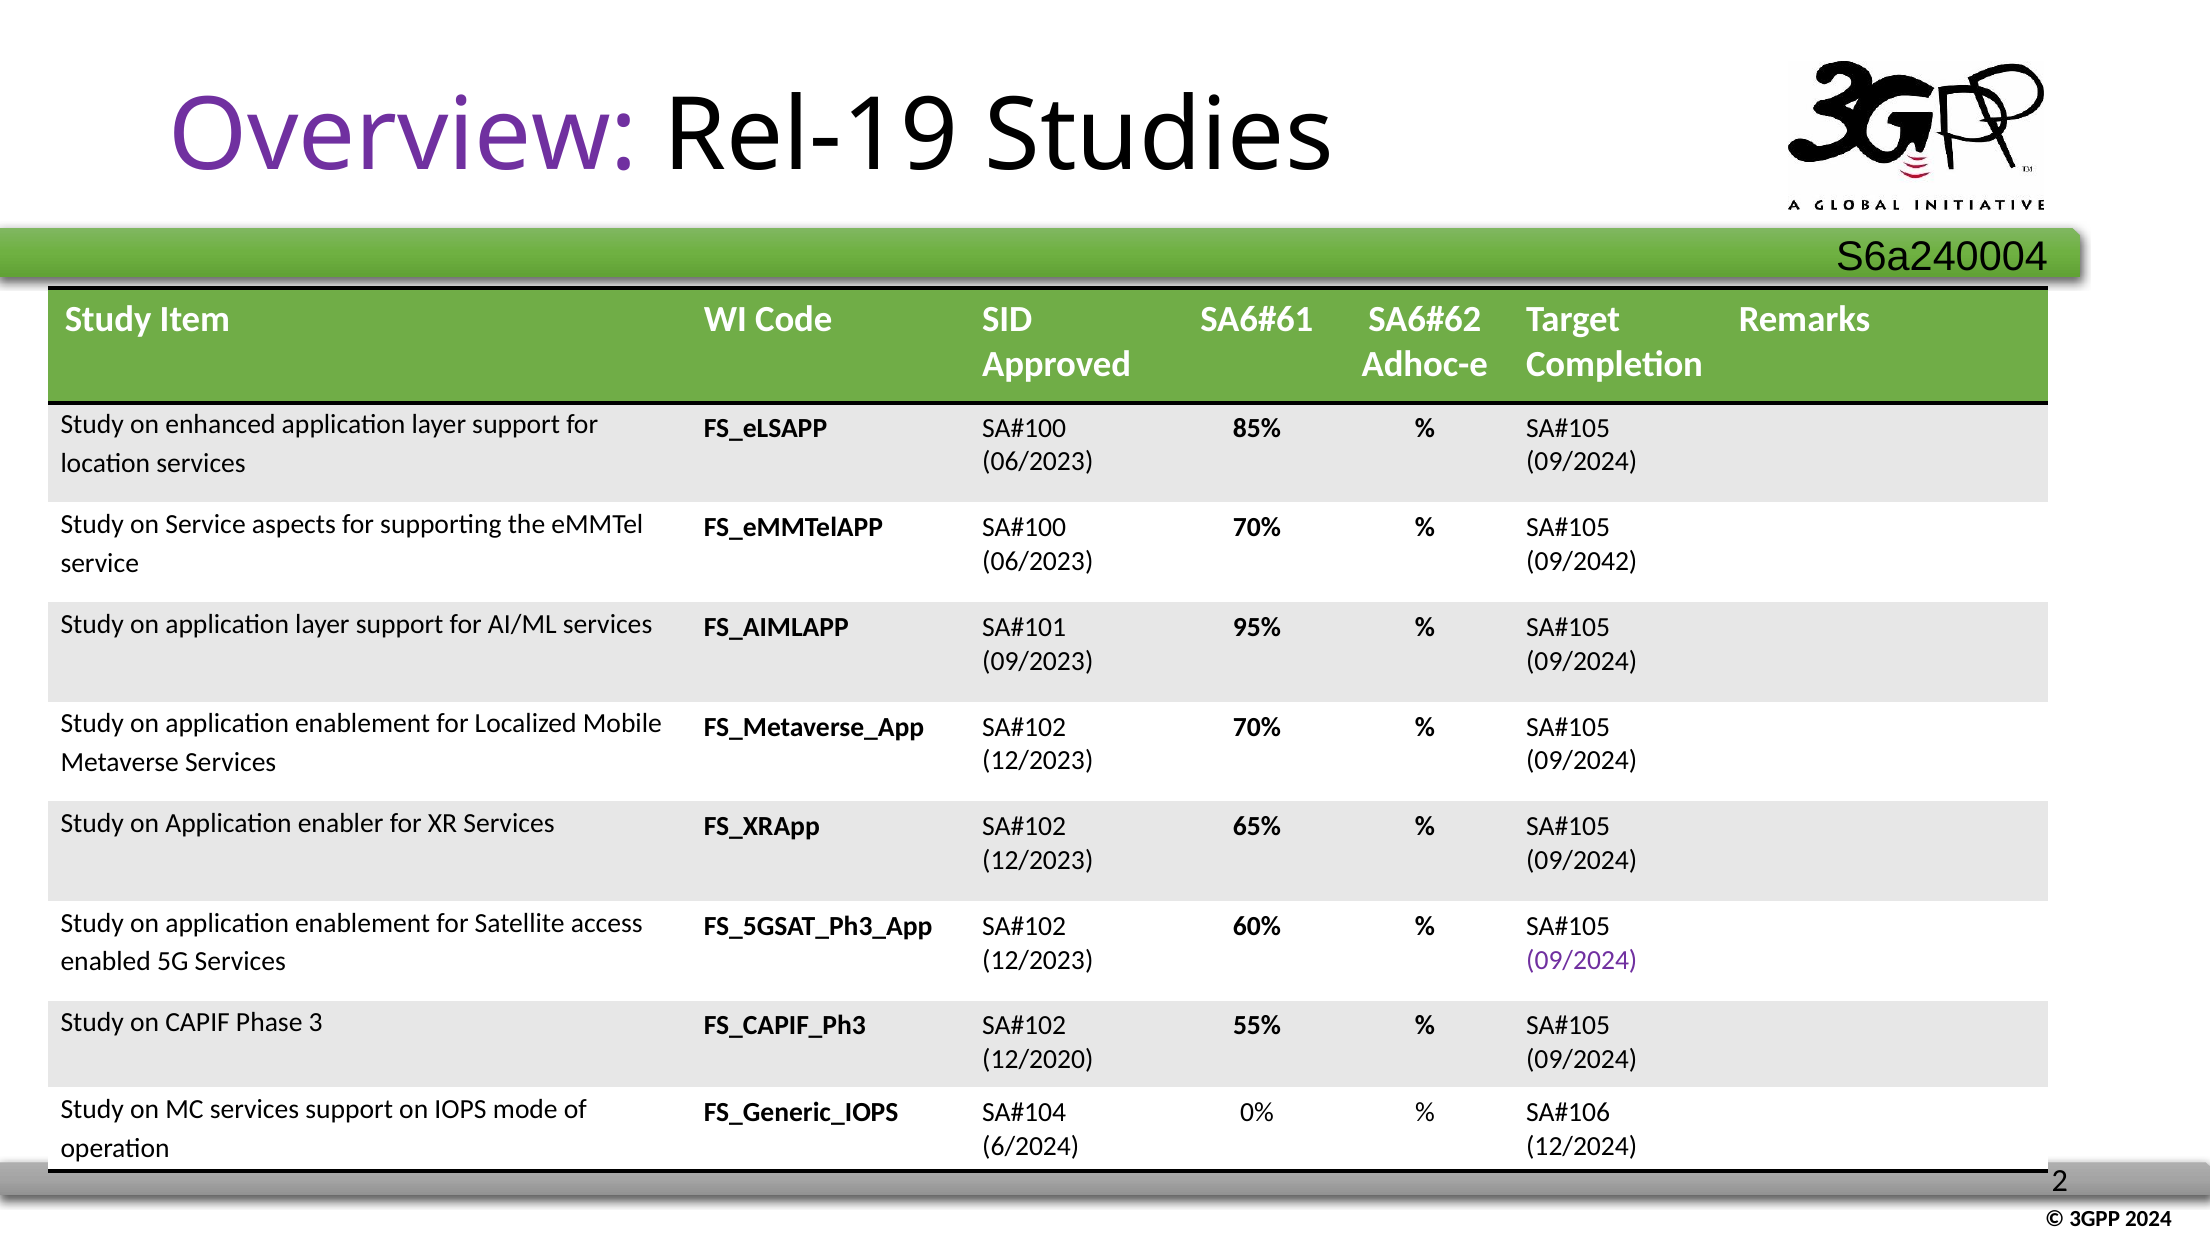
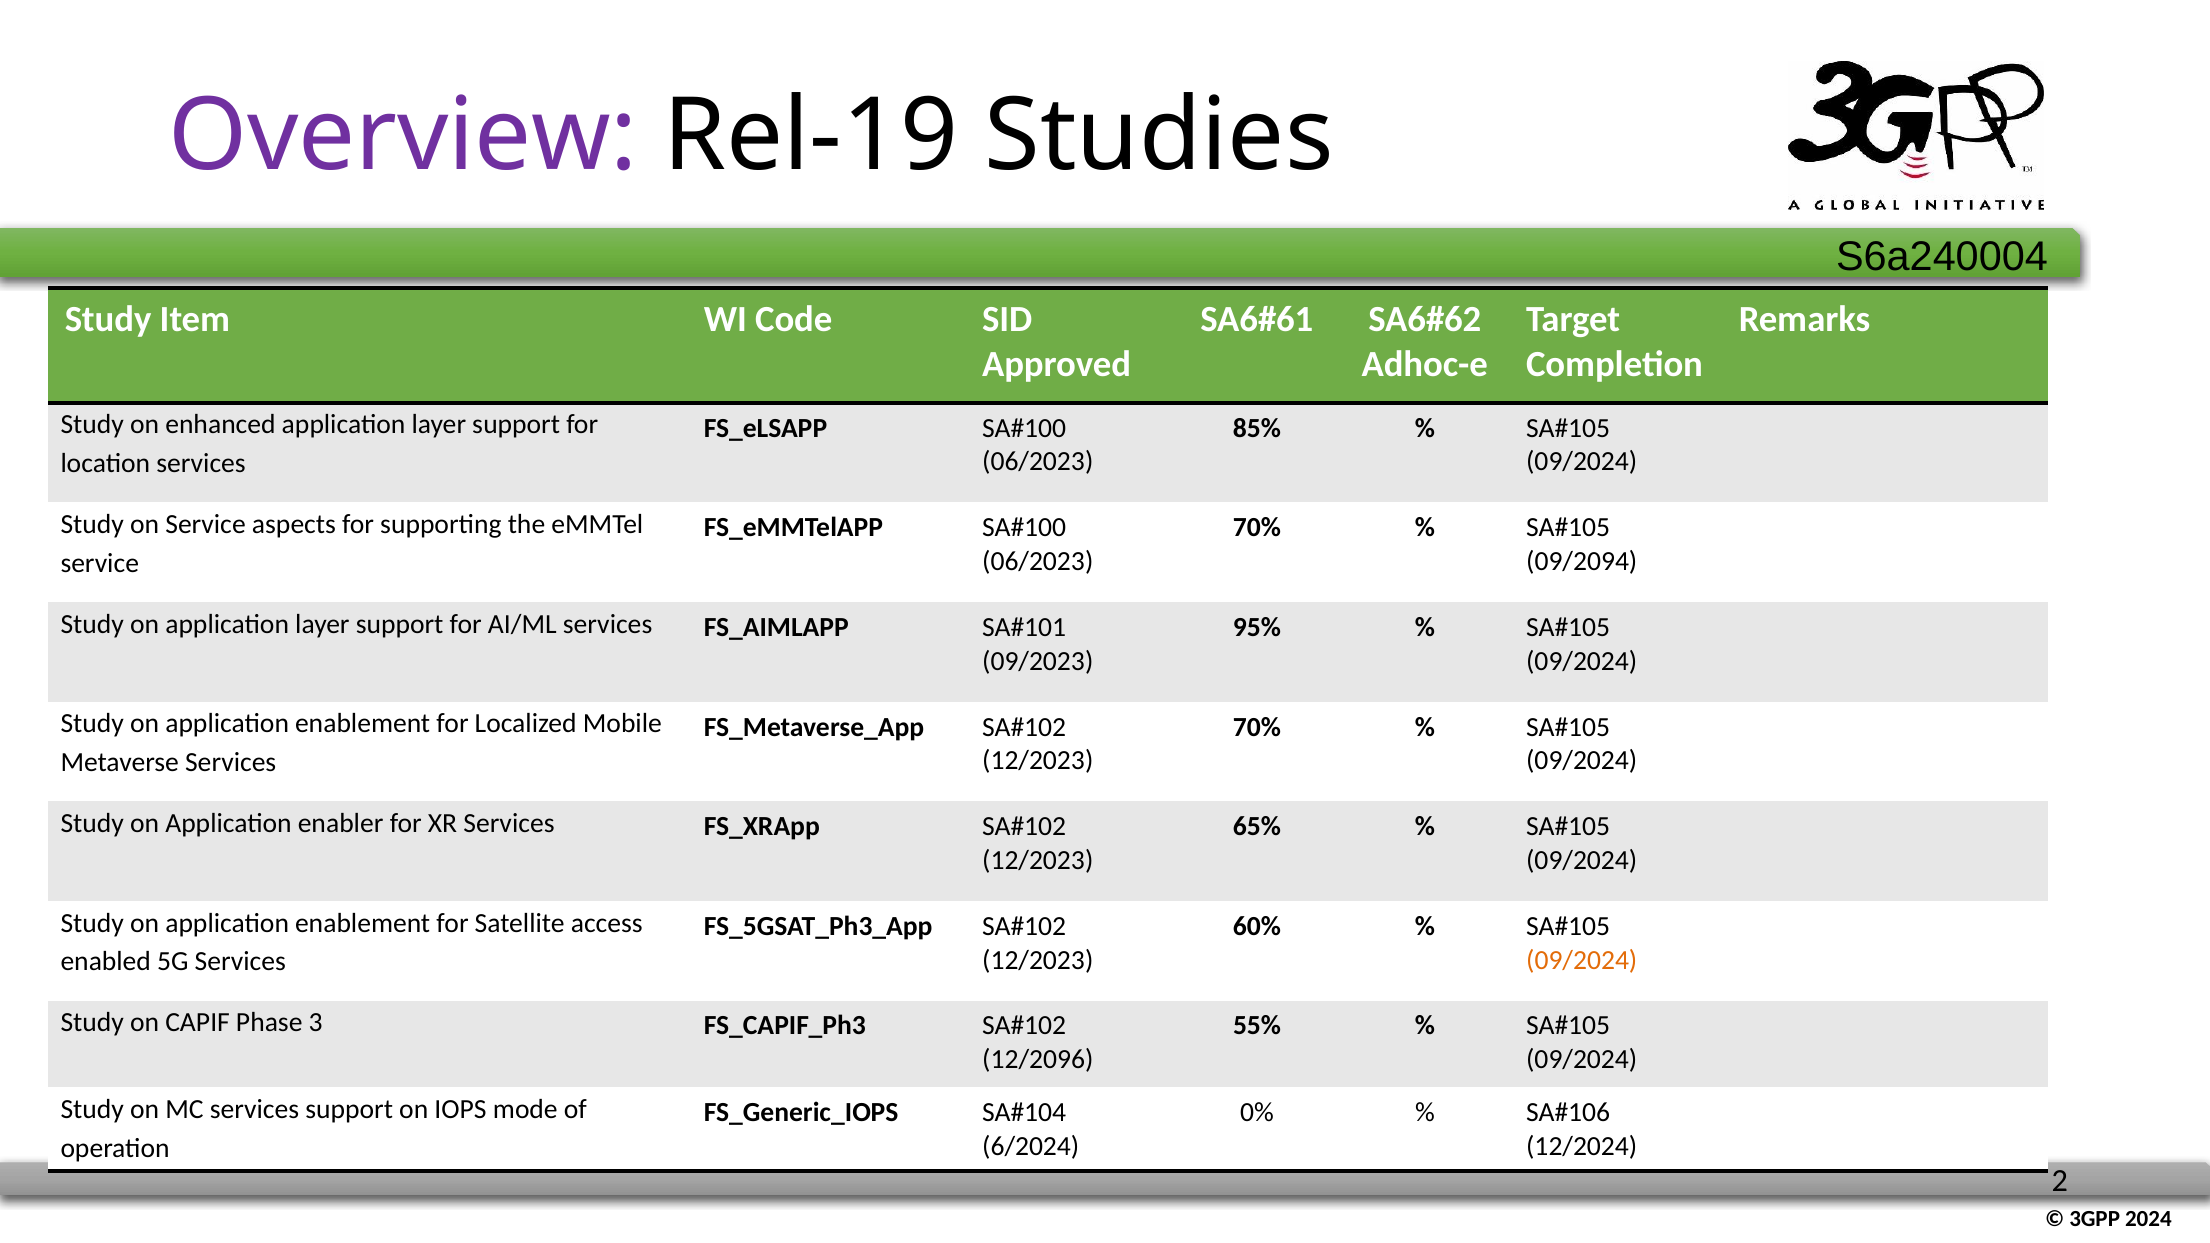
09/2042: 09/2042 -> 09/2094
09/2024 at (1582, 960) colour: purple -> orange
12/2020: 12/2020 -> 12/2096
